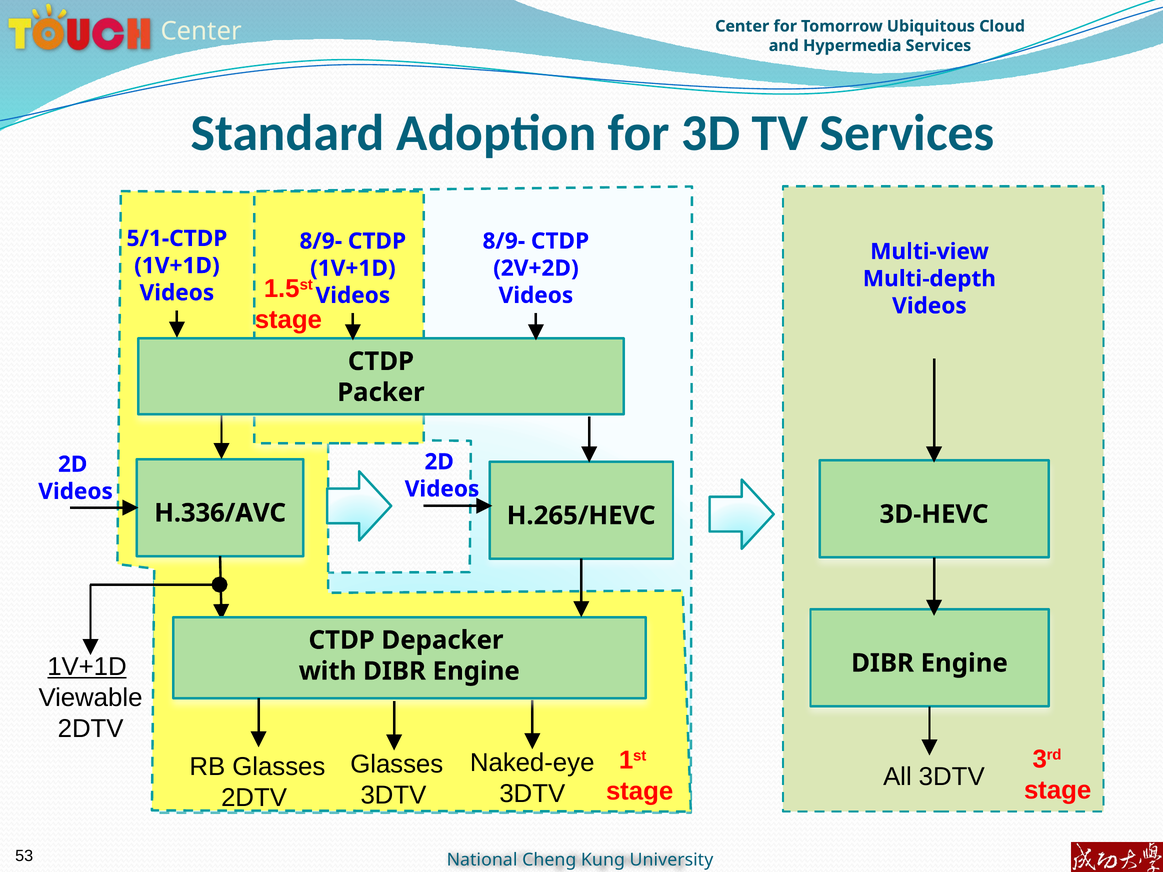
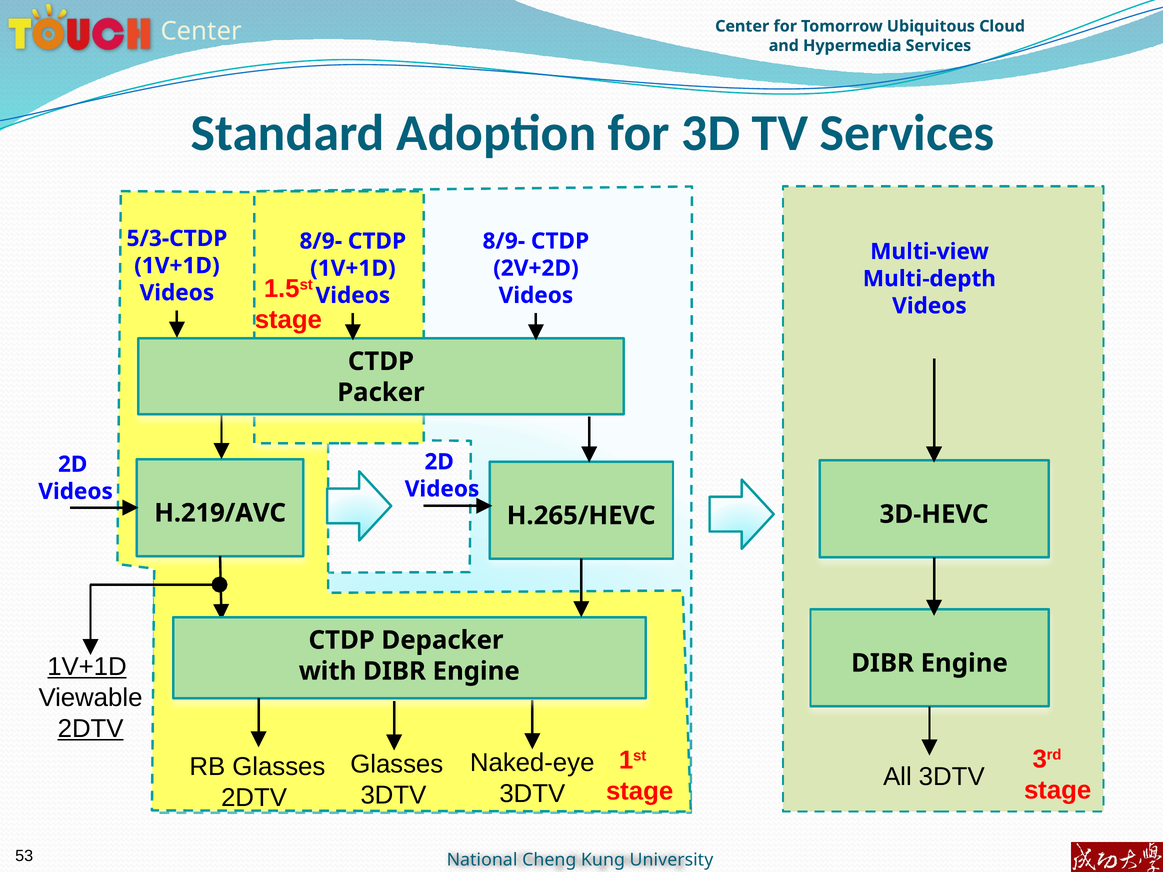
5/1-CTDP: 5/1-CTDP -> 5/3-CTDP
H.336/AVC: H.336/AVC -> H.219/AVC
2DTV at (91, 729) underline: none -> present
